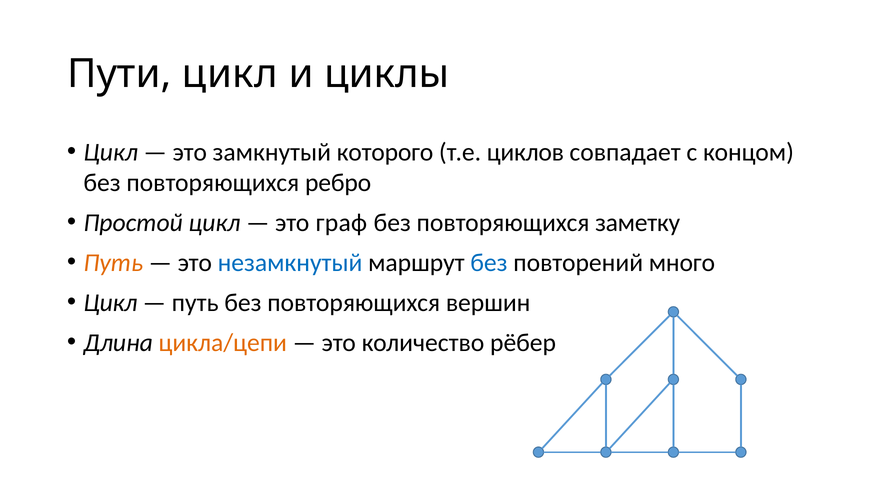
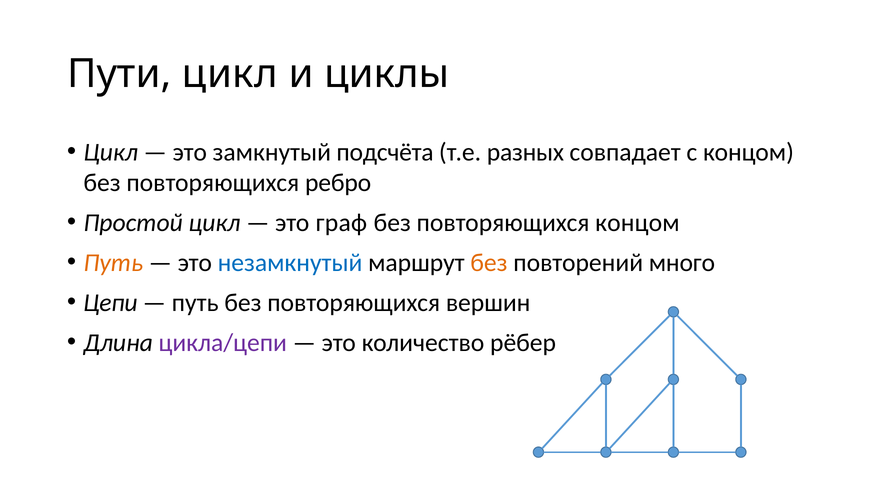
которого: которого -> подсчёта
циклов: циклов -> разных
повторяющихся заметку: заметку -> концом
без at (489, 262) colour: blue -> orange
Цикл at (110, 302): Цикл -> Цепи
цикла/цепи colour: orange -> purple
